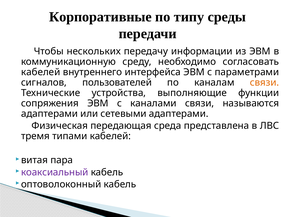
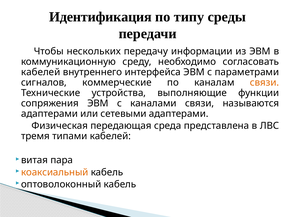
Корпоративные: Корпоративные -> Идентификация
пользователей: пользователей -> коммерческие
коаксиальный colour: purple -> orange
